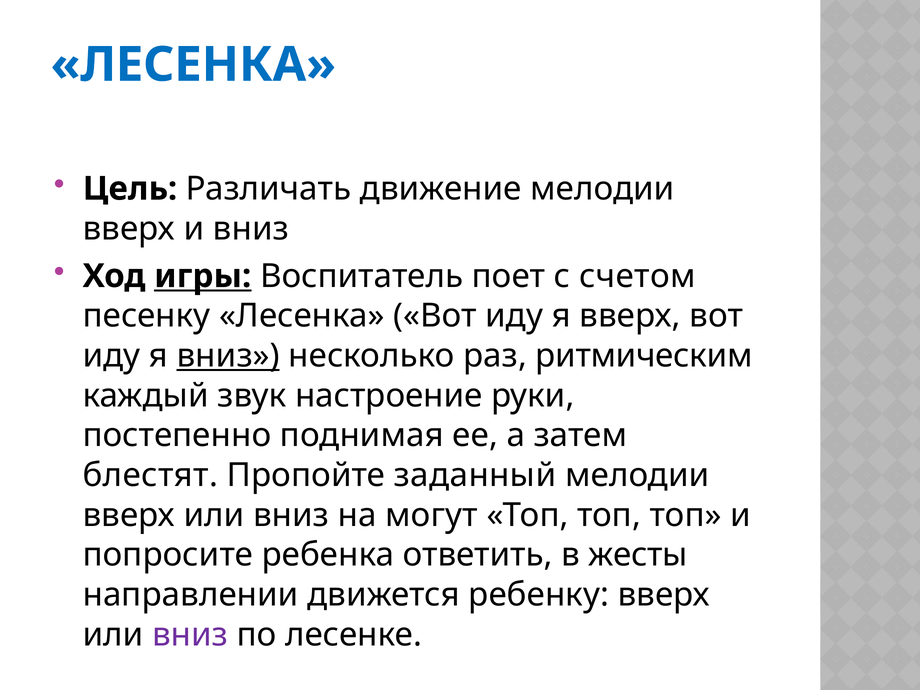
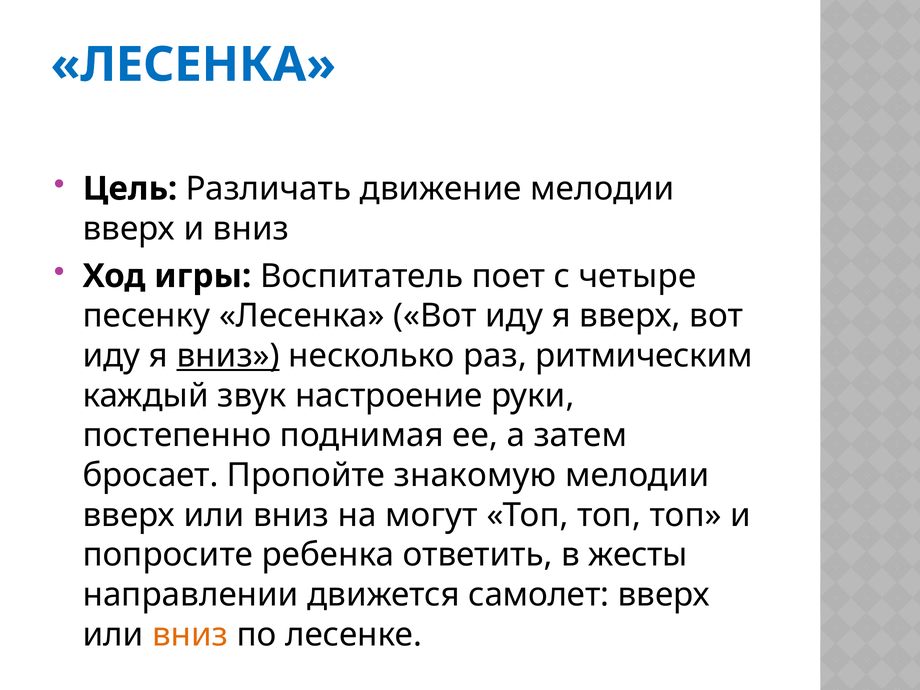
игры underline: present -> none
счетом: счетом -> четыре
блестят: блестят -> бросает
заданный: заданный -> знакомую
ребенку: ребенку -> самолет
вниз at (190, 635) colour: purple -> orange
